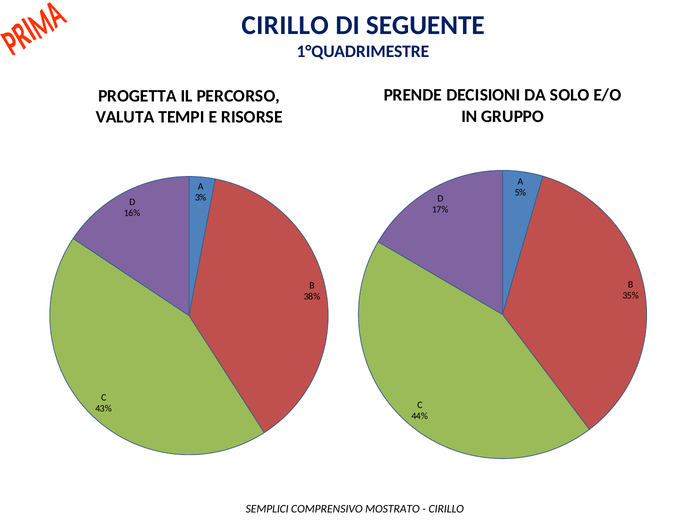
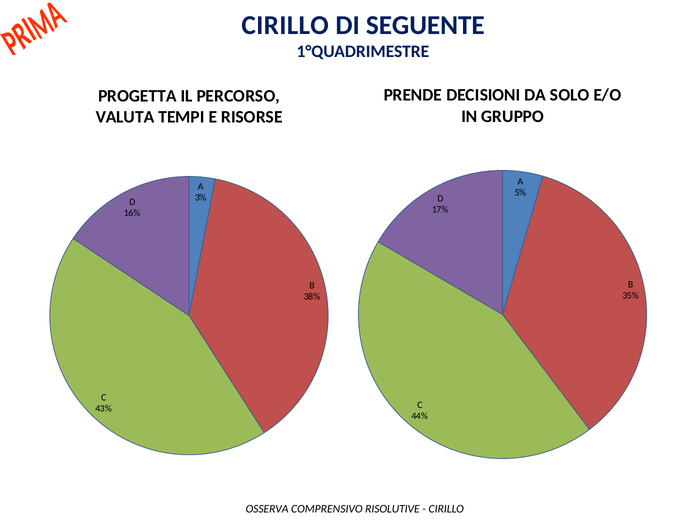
SEMPLICI: SEMPLICI -> OSSERVA
MOSTRATO: MOSTRATO -> RISOLUTIVE
